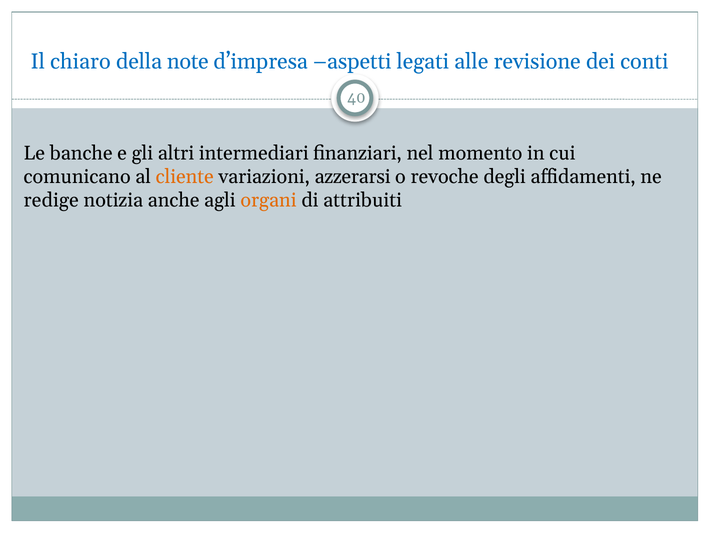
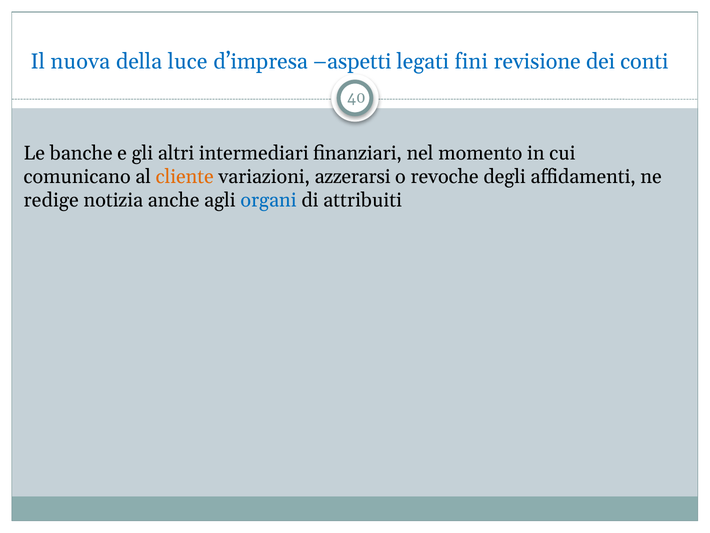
chiaro: chiaro -> nuova
note: note -> luce
alle: alle -> fini
organi colour: orange -> blue
